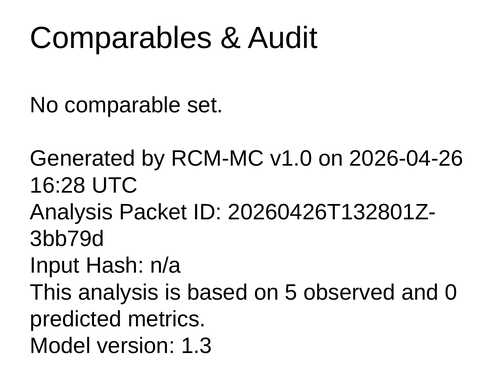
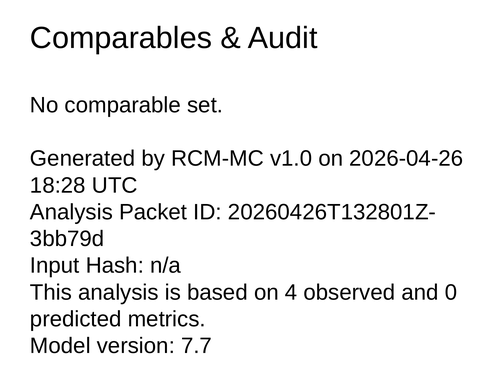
16:28: 16:28 -> 18:28
5: 5 -> 4
1.3: 1.3 -> 7.7
